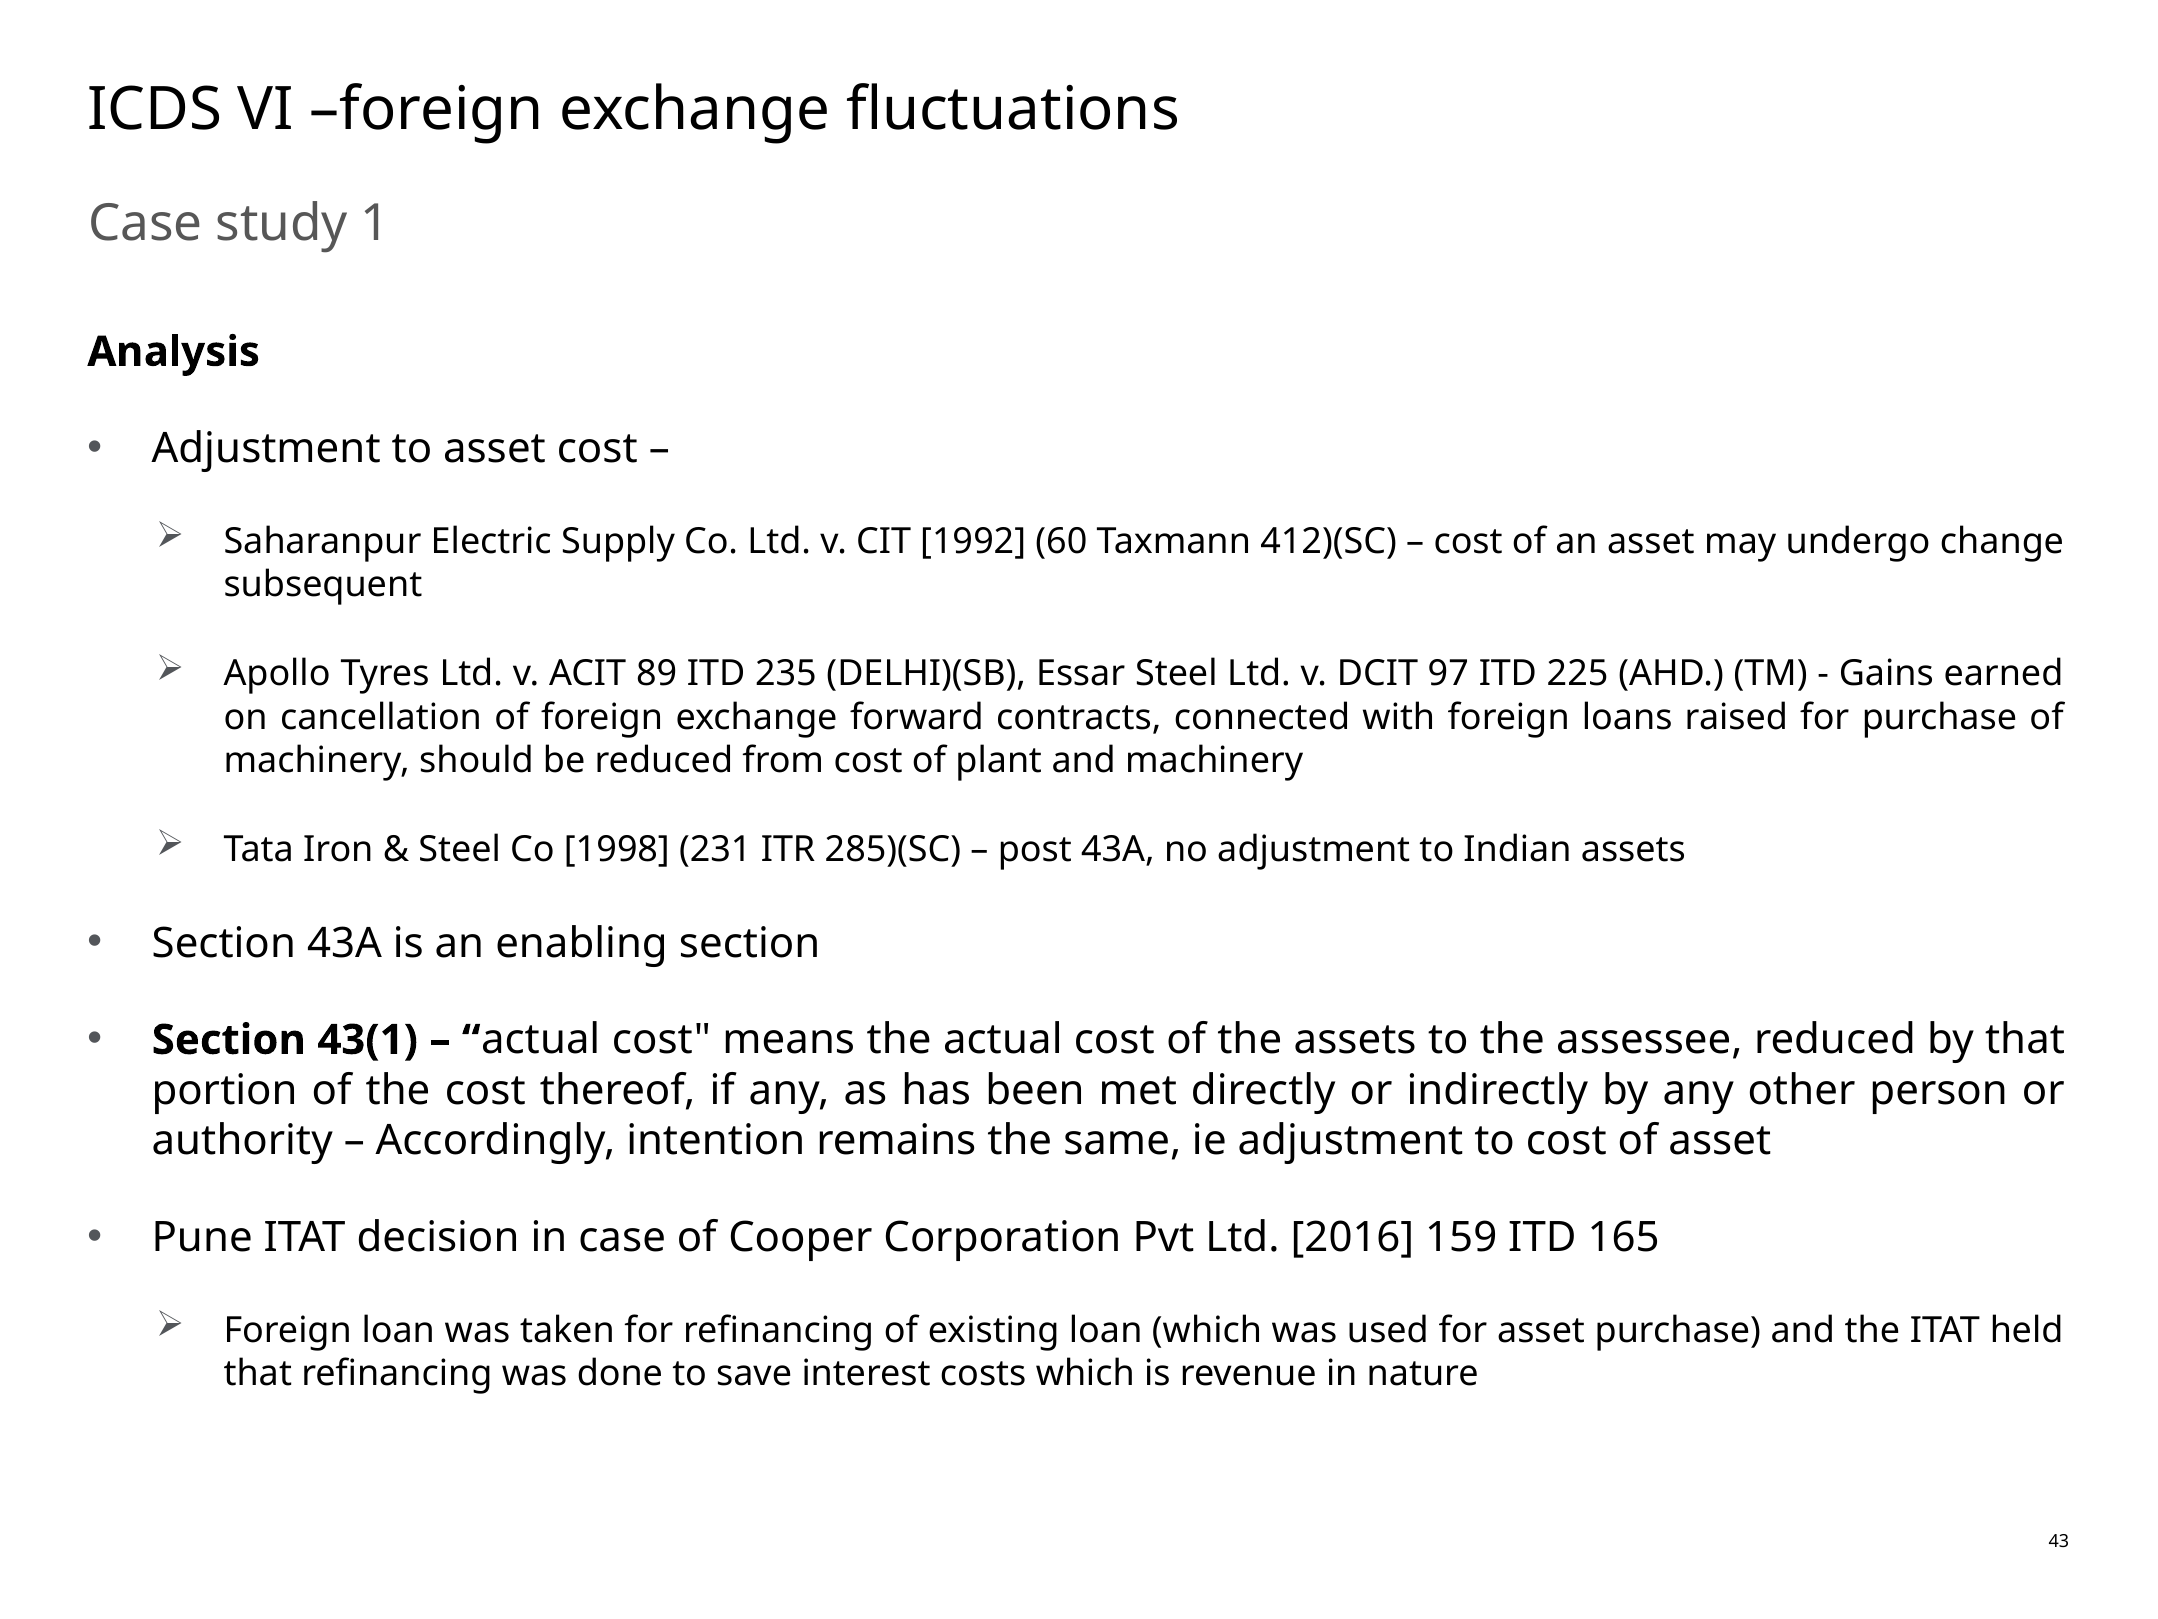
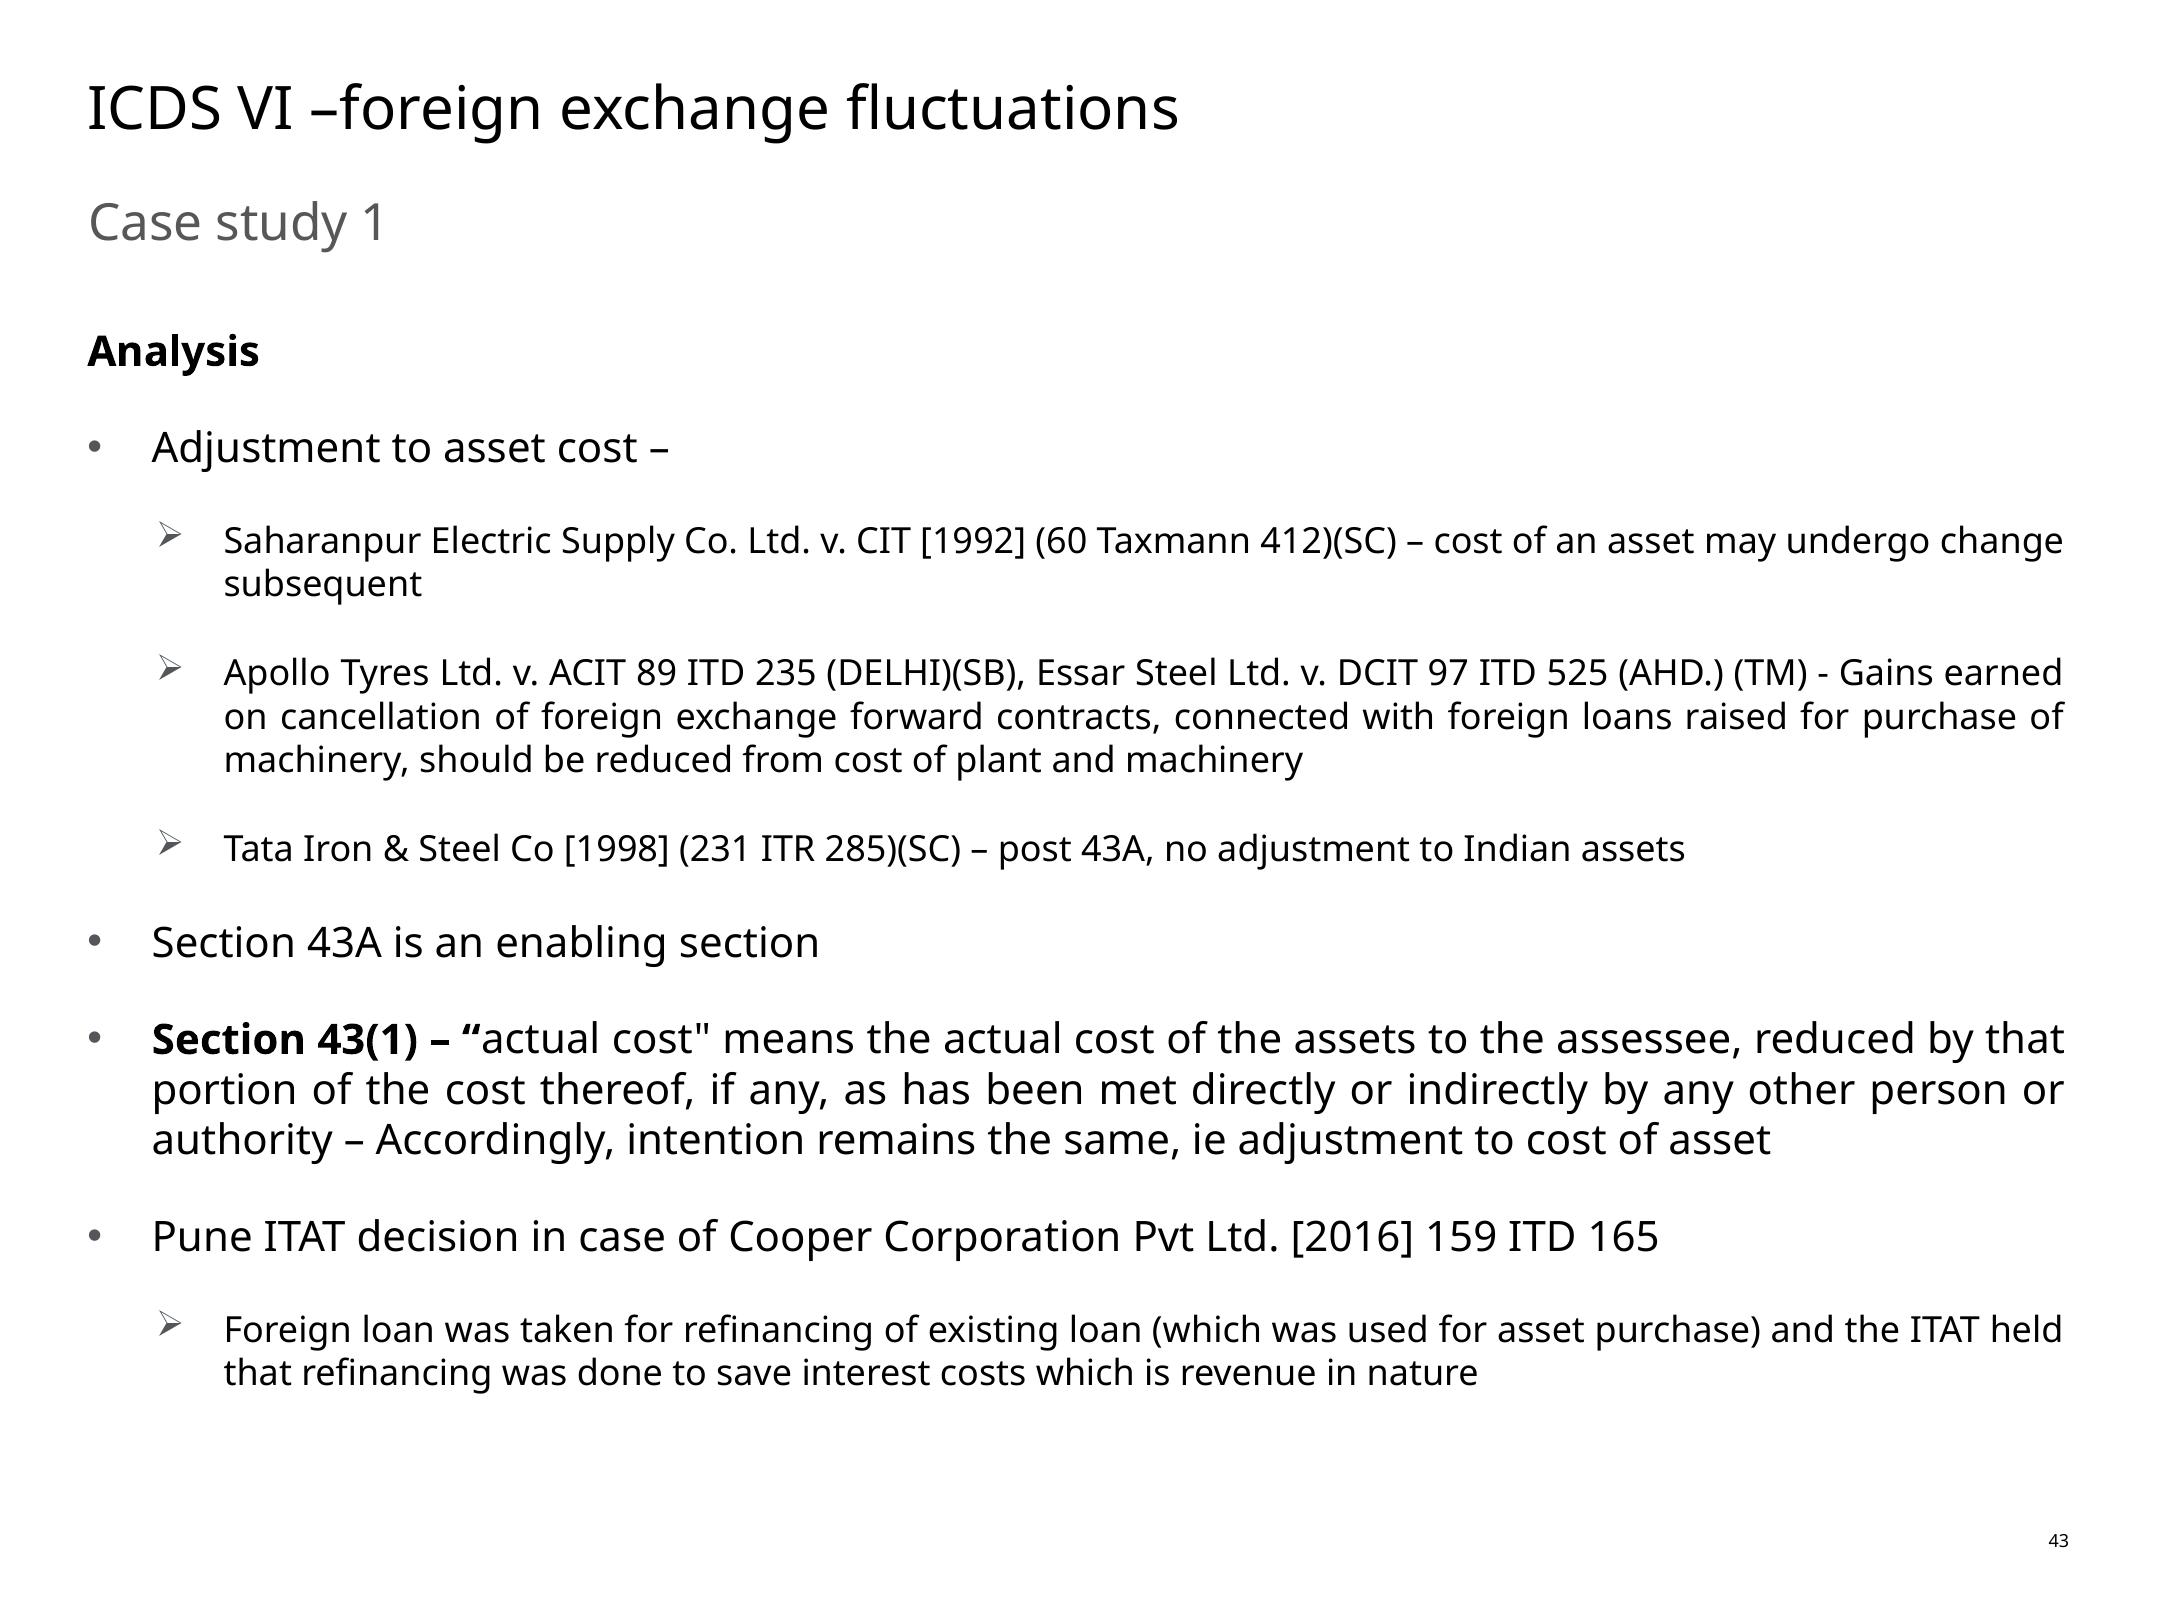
225: 225 -> 525
